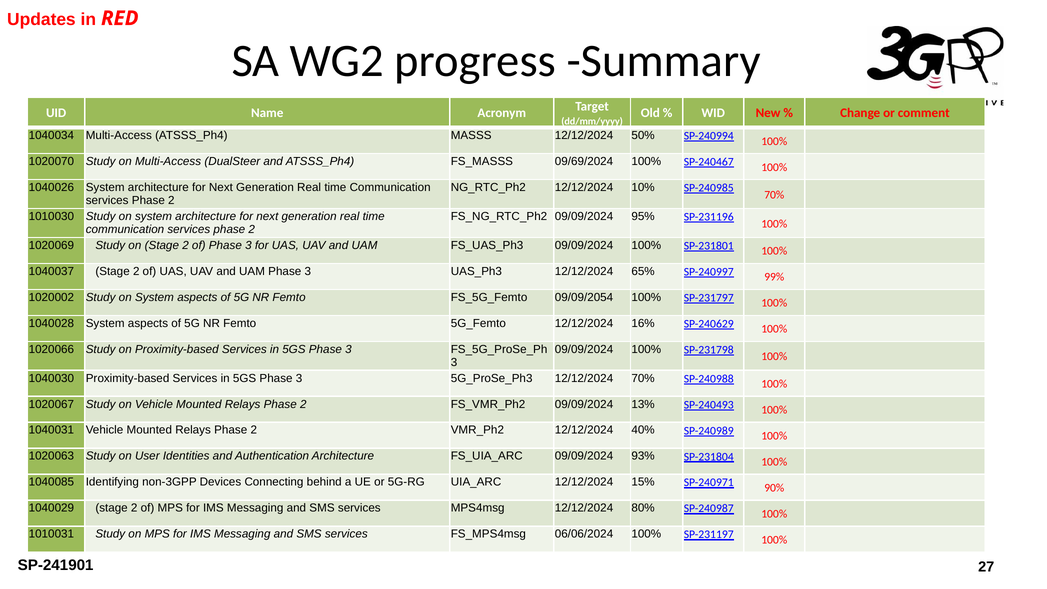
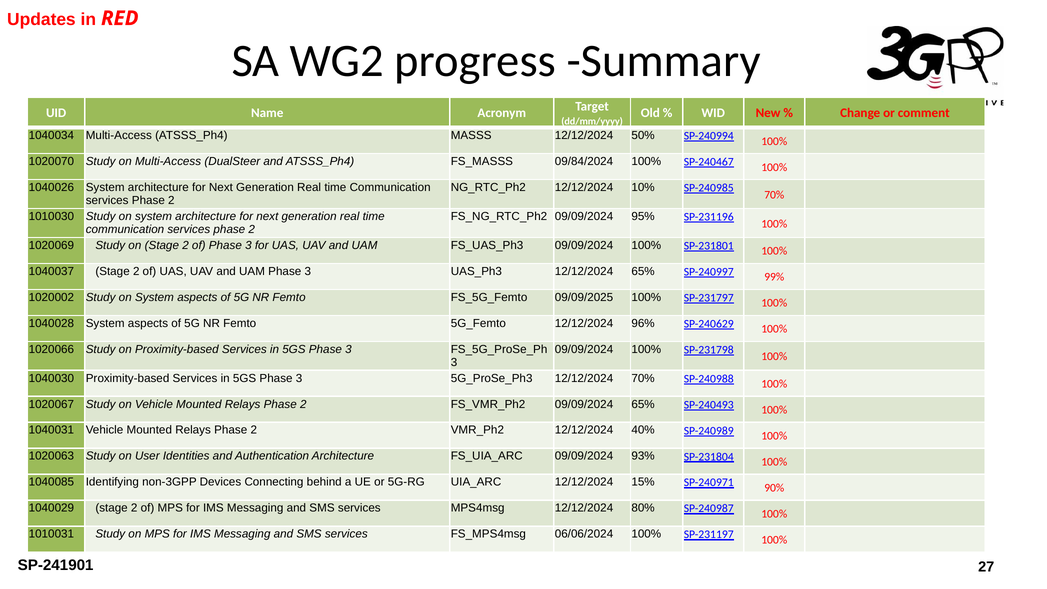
09/69/2024: 09/69/2024 -> 09/84/2024
09/09/2054: 09/09/2054 -> 09/09/2025
16%: 16% -> 96%
09/09/2024 13%: 13% -> 65%
